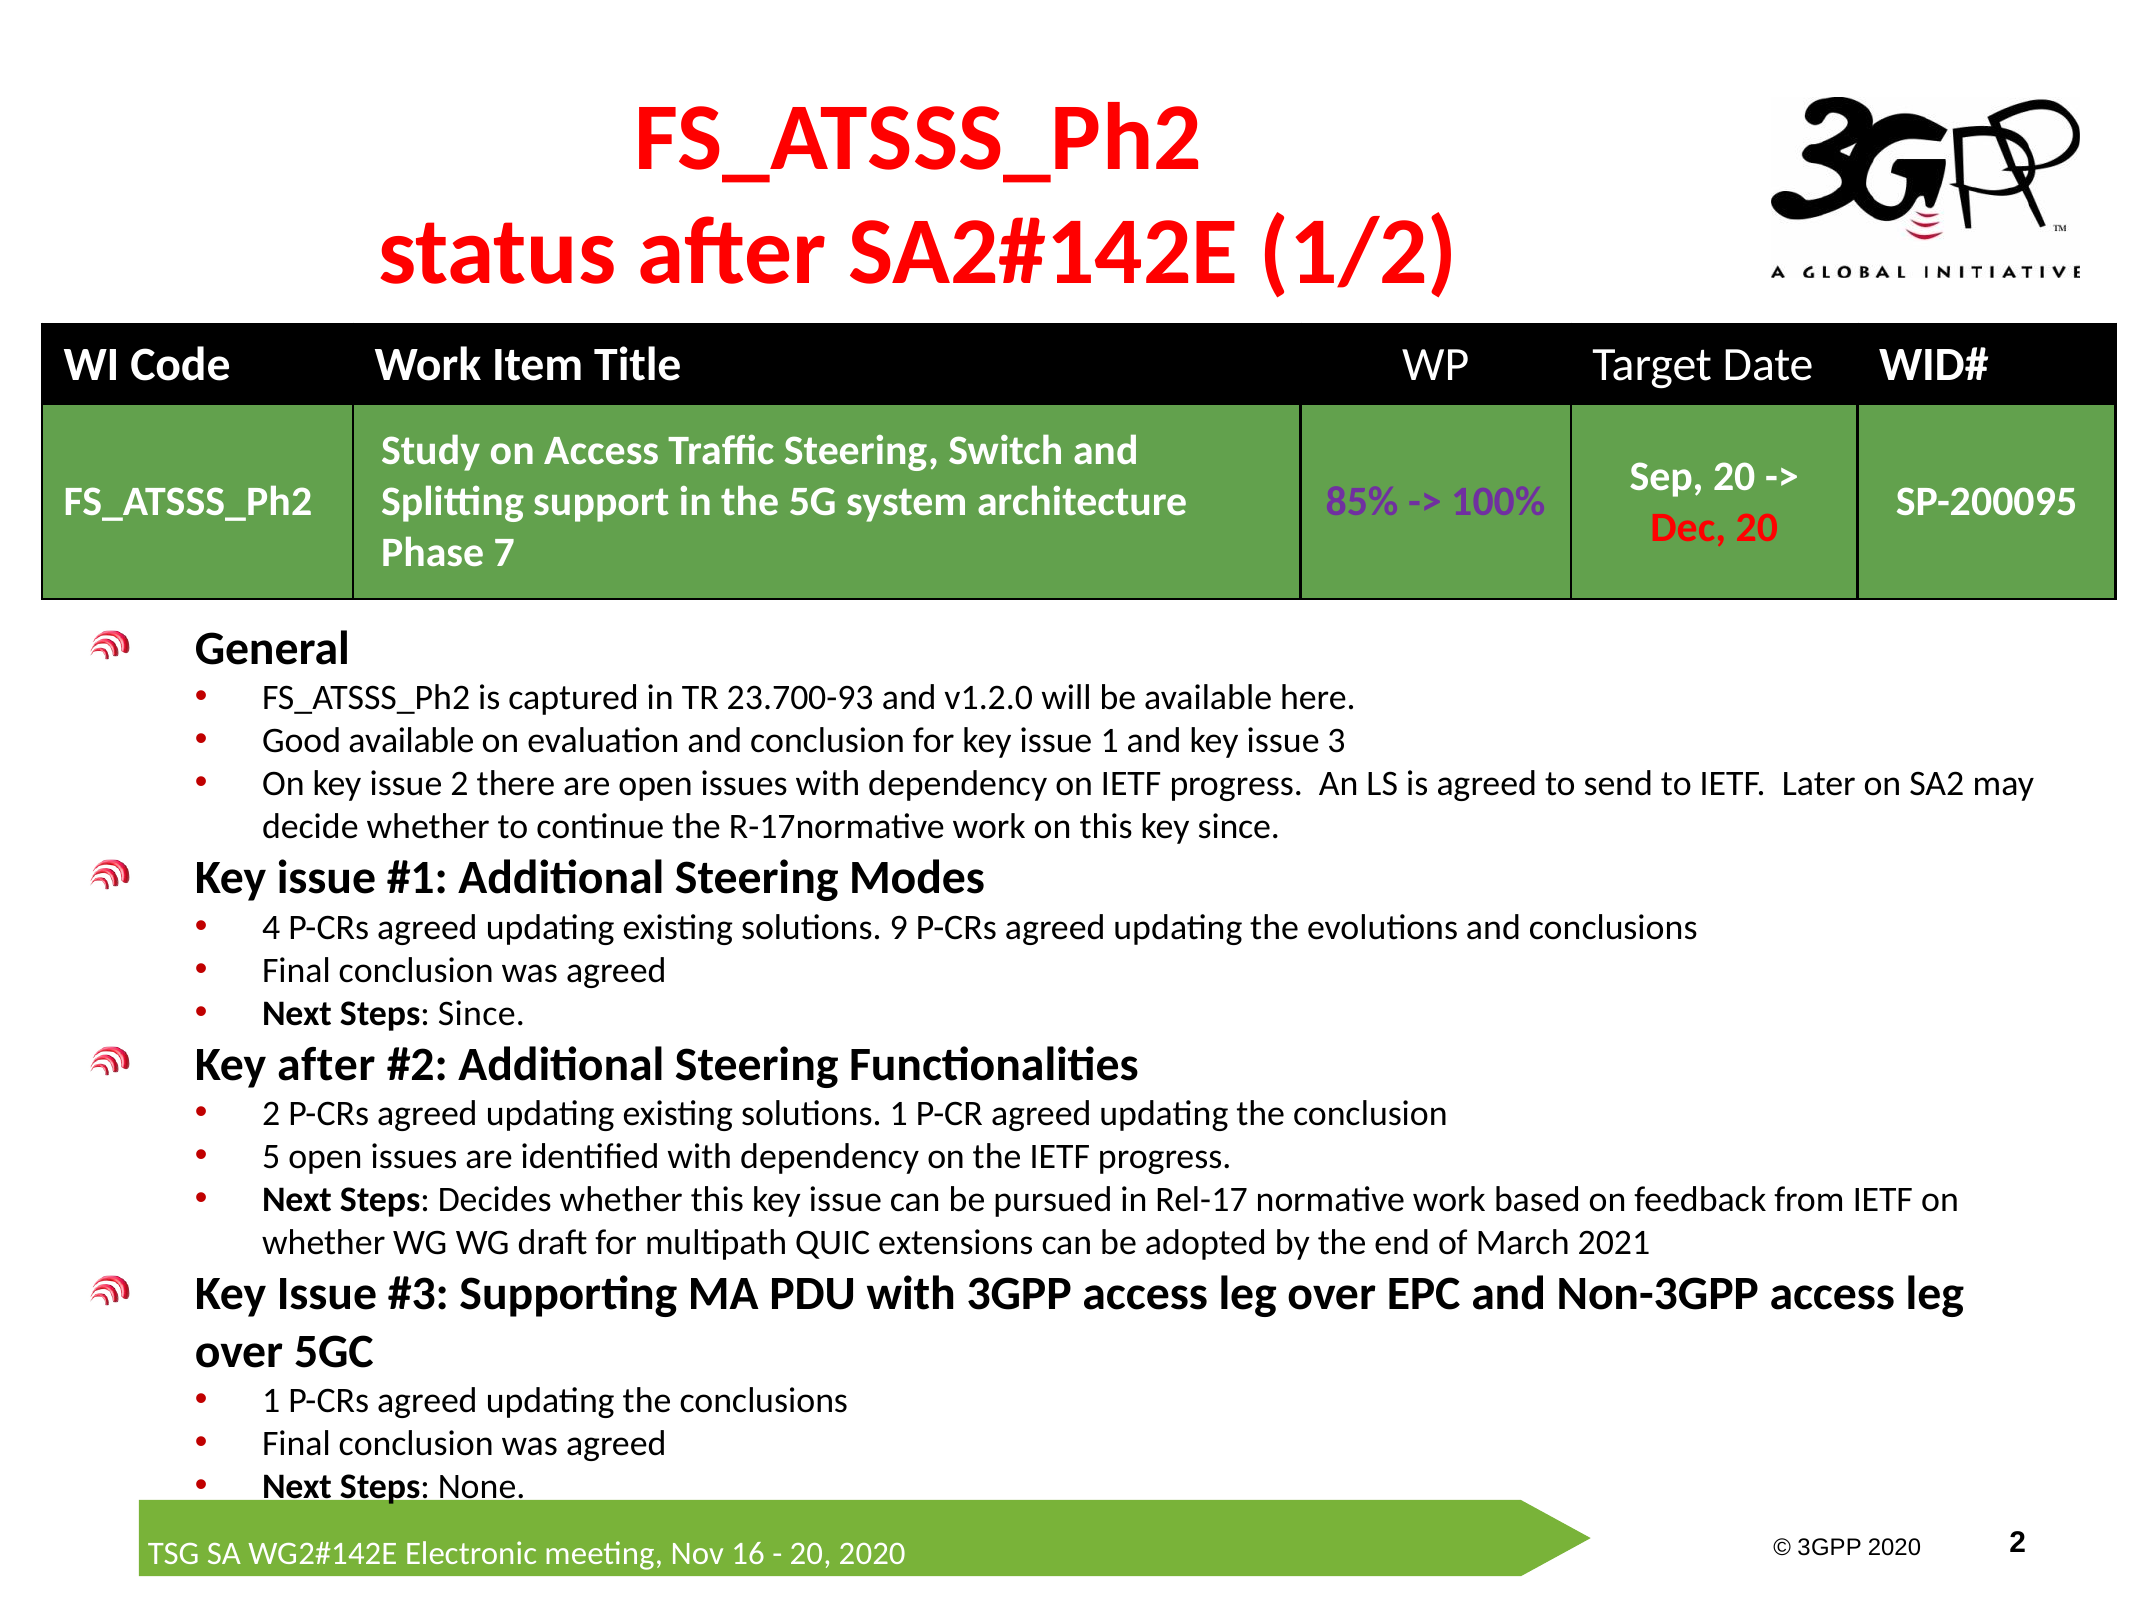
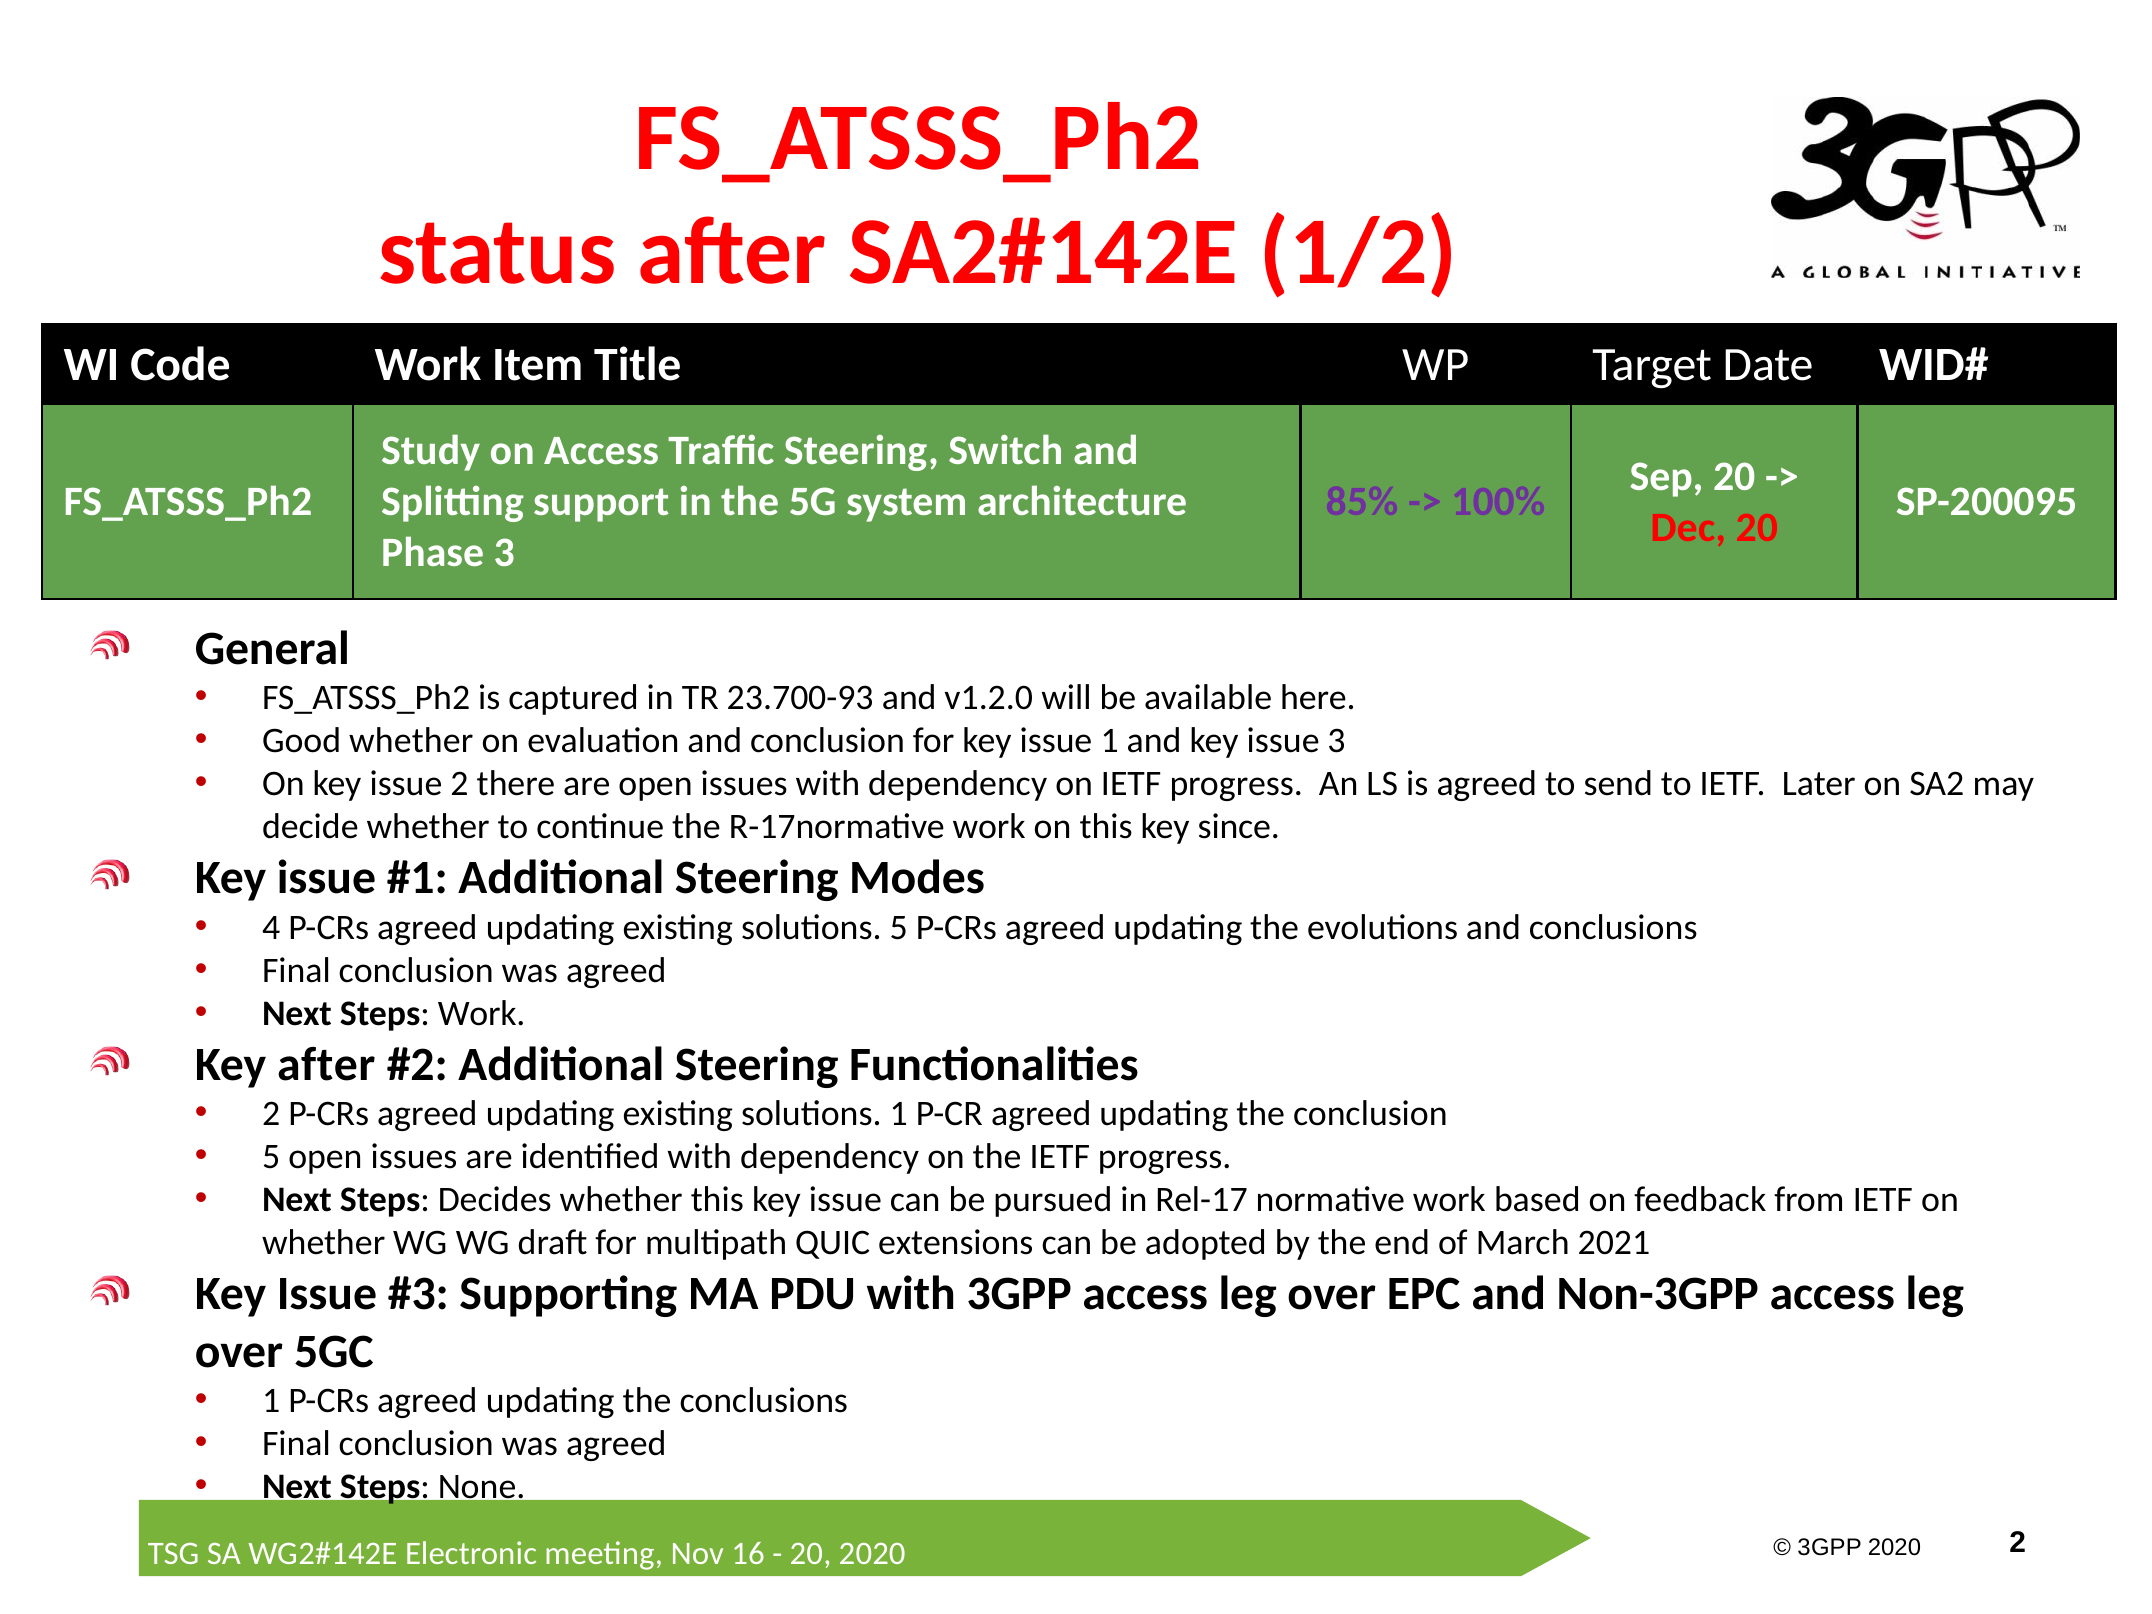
Phase 7: 7 -> 3
Good available: available -> whether
solutions 9: 9 -> 5
Steps Since: Since -> Work
